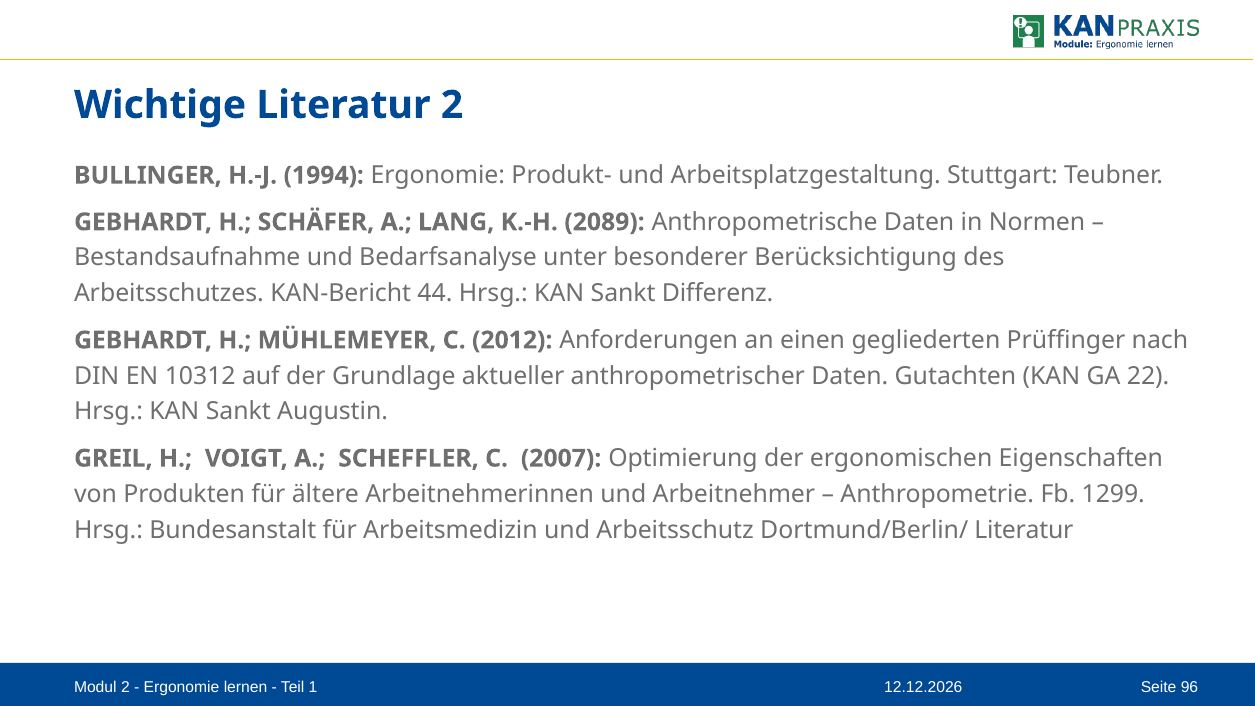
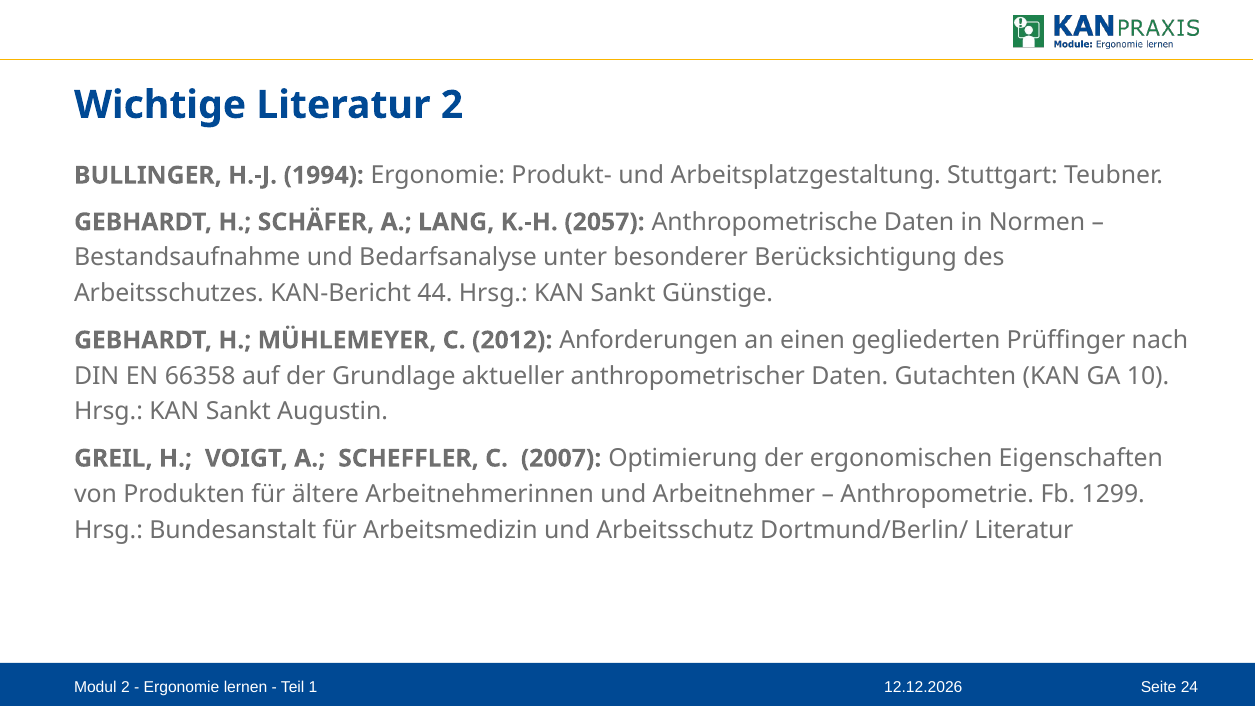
2089: 2089 -> 2057
Differenz: Differenz -> Günstige
10312: 10312 -> 66358
22: 22 -> 10
96: 96 -> 24
